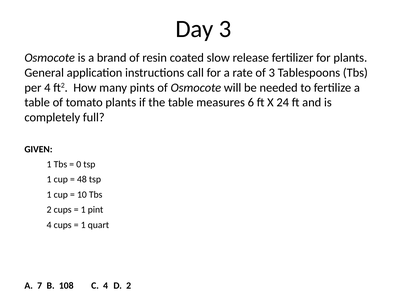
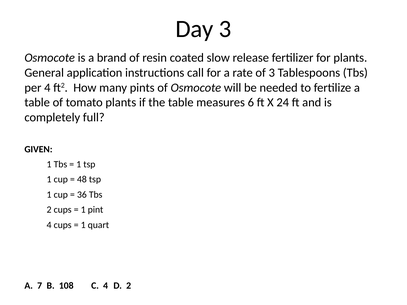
0 at (79, 164): 0 -> 1
10: 10 -> 36
